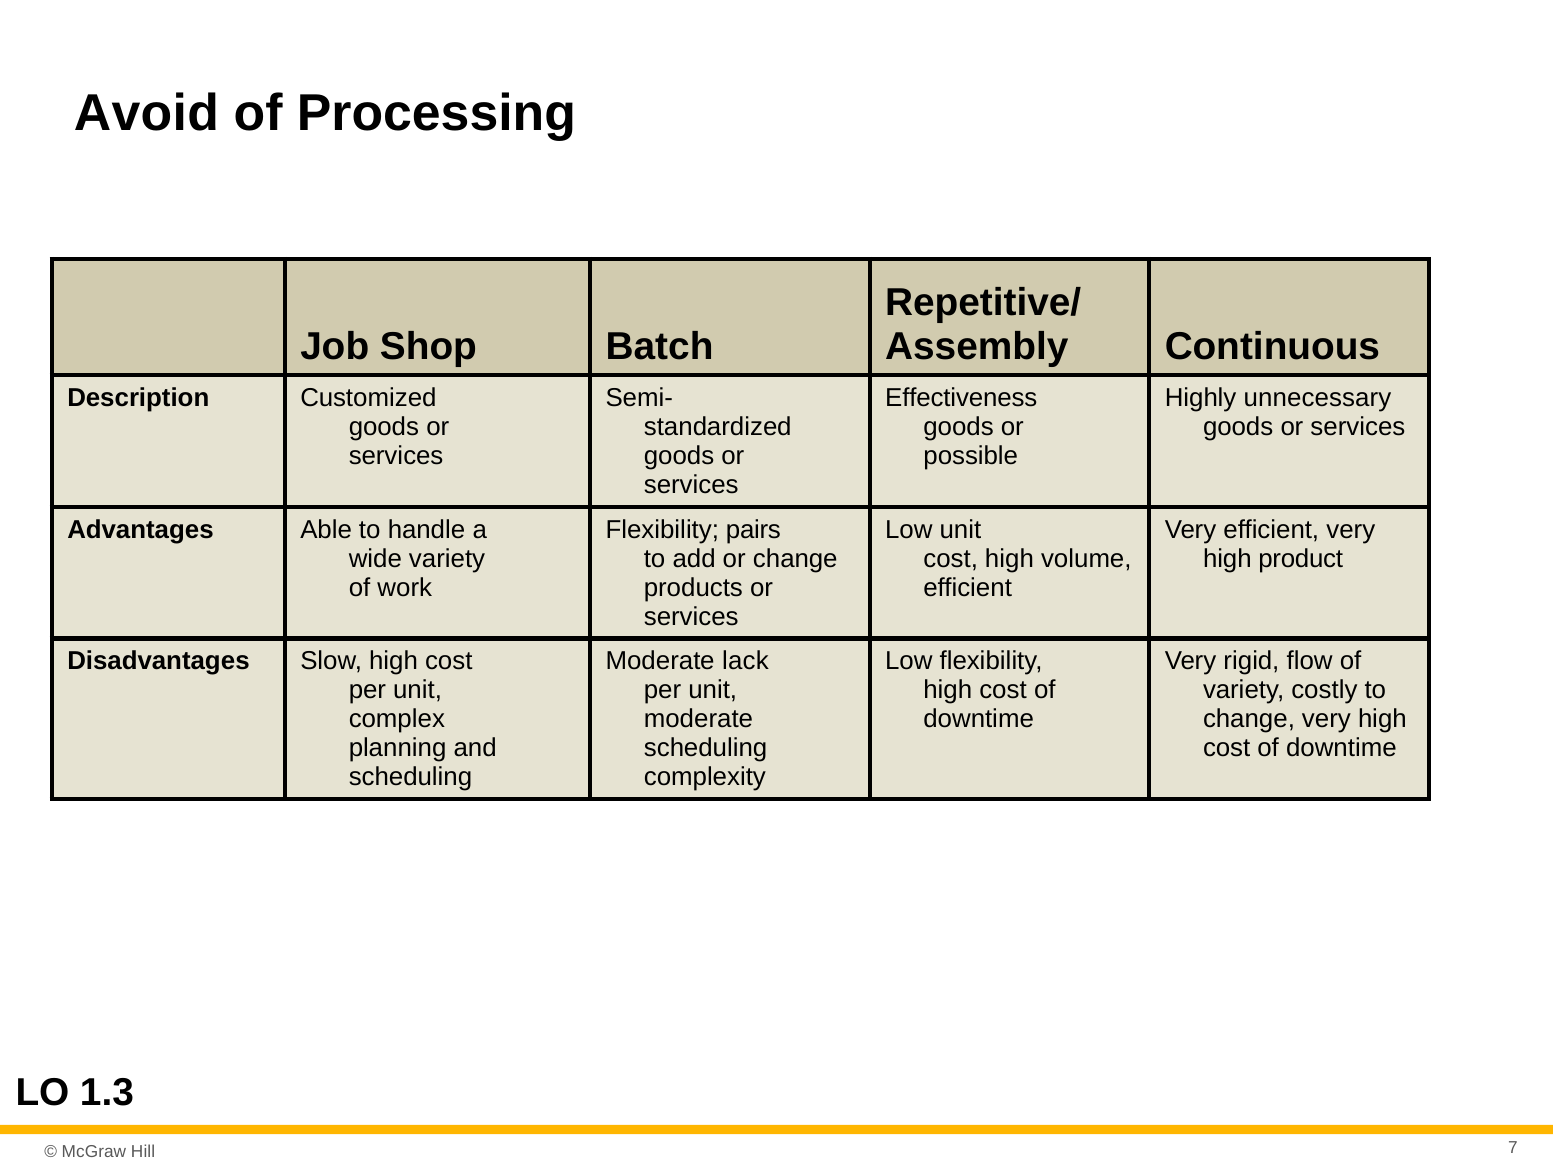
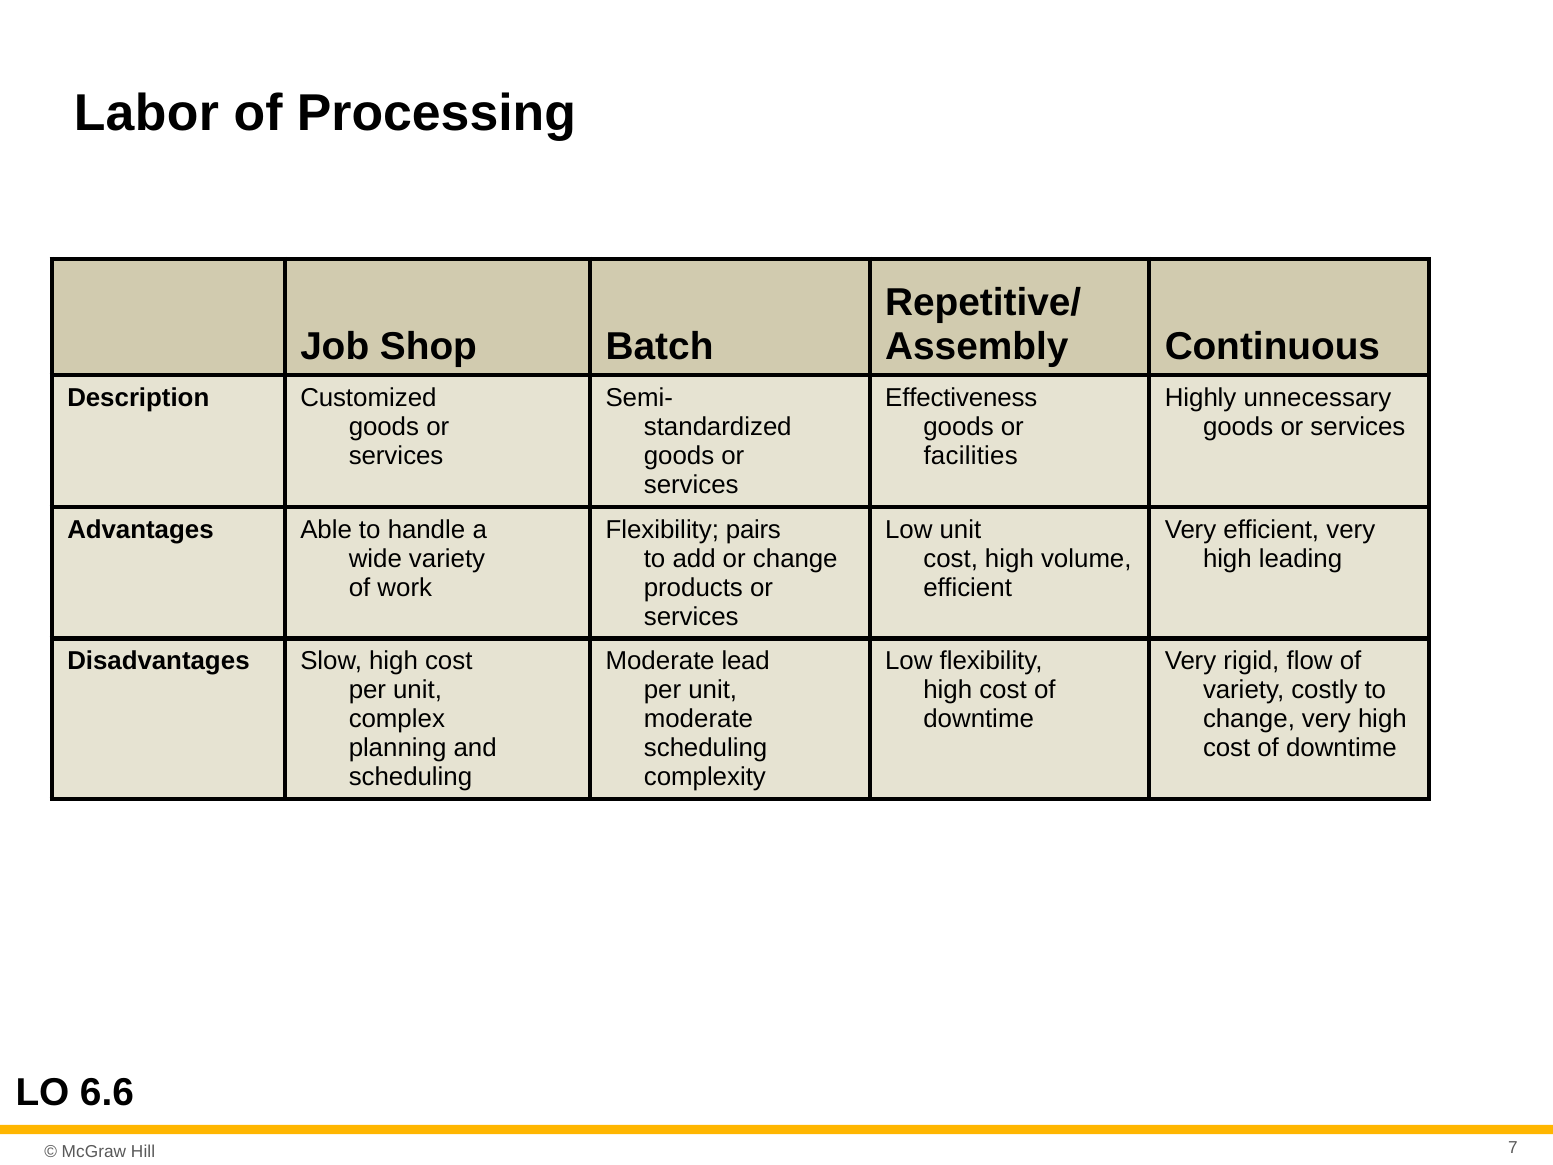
Avoid: Avoid -> Labor
possible: possible -> facilities
product: product -> leading
lack: lack -> lead
1.3: 1.3 -> 6.6
